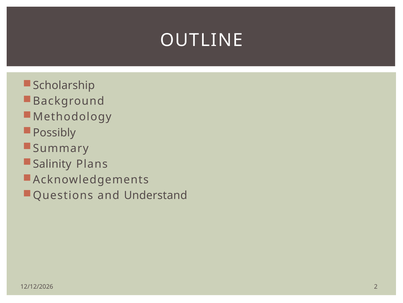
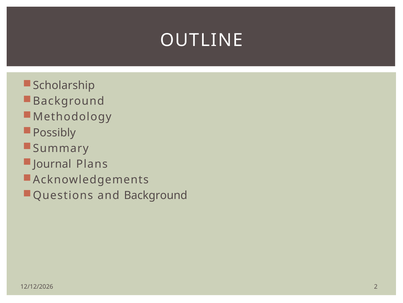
Salinity: Salinity -> Journal
and Understand: Understand -> Background
